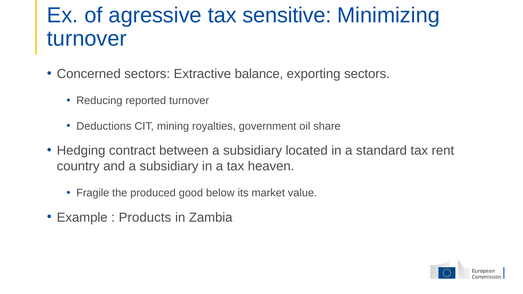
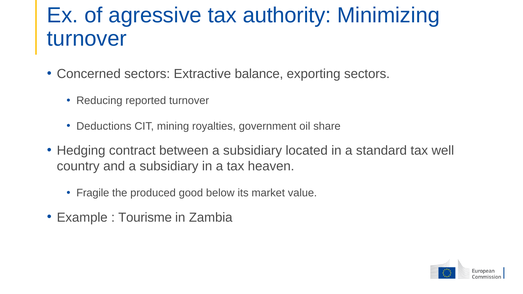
sensitive: sensitive -> authority
rent: rent -> well
Products: Products -> Tourisme
